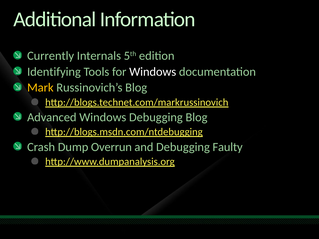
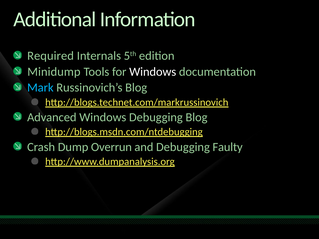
Currently: Currently -> Required
Identifying: Identifying -> Minidump
Mark colour: yellow -> light blue
